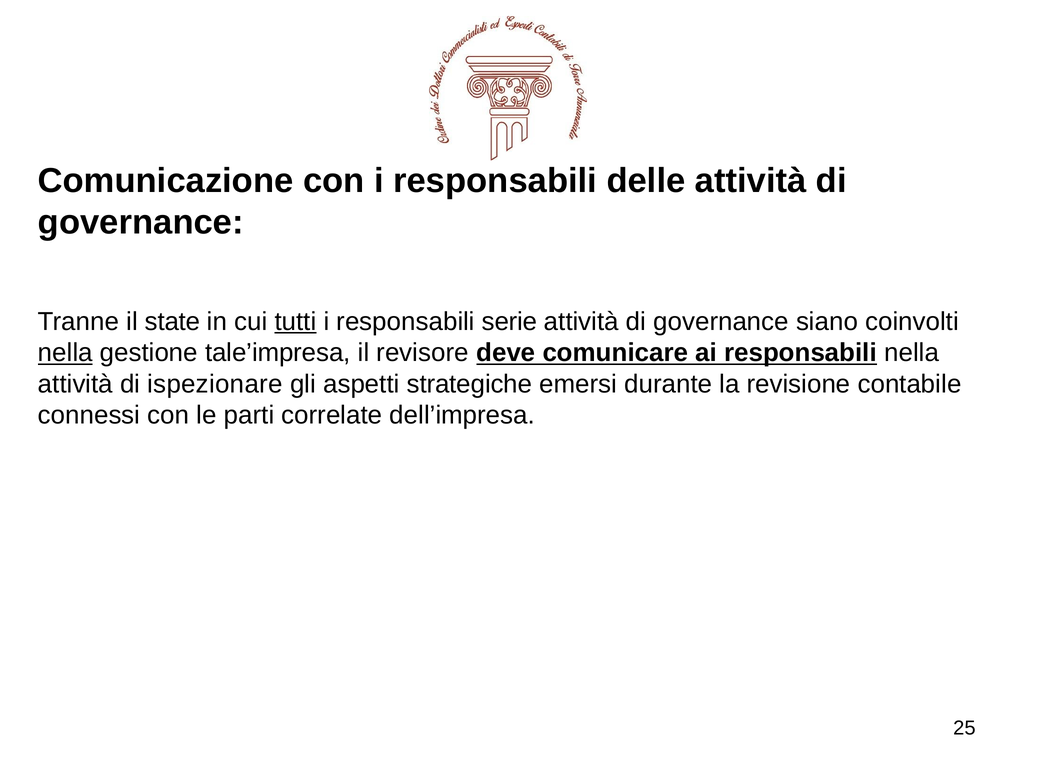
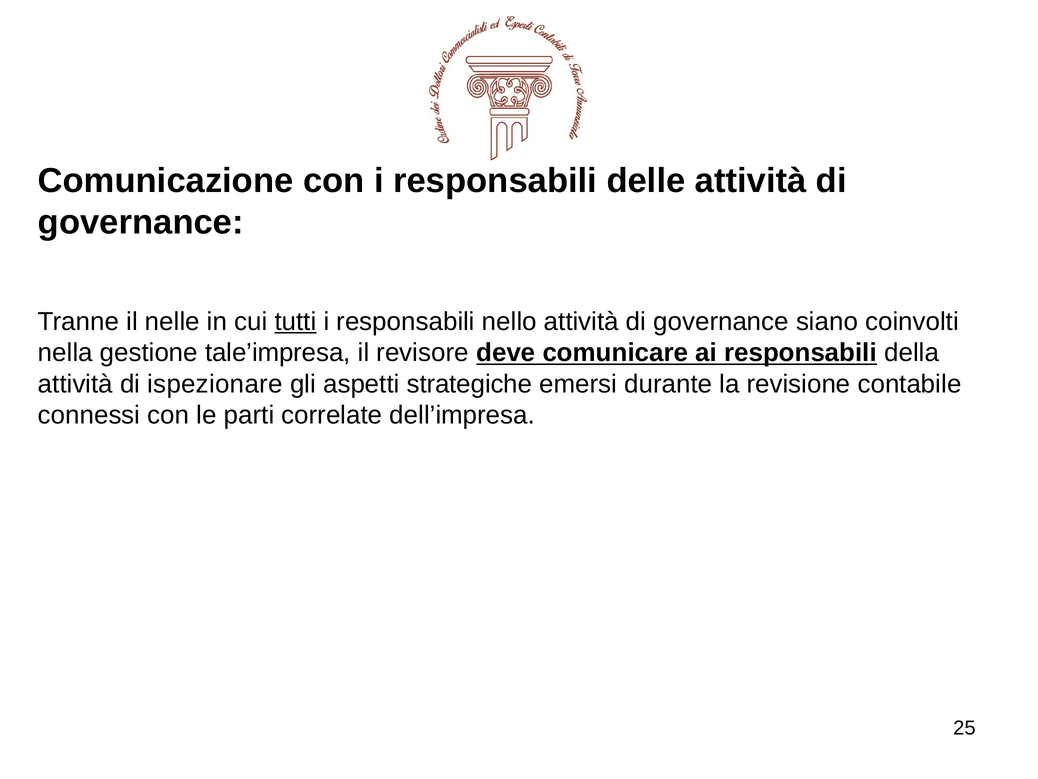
state: state -> nelle
serie: serie -> nello
nella at (65, 353) underline: present -> none
responsabili nella: nella -> della
